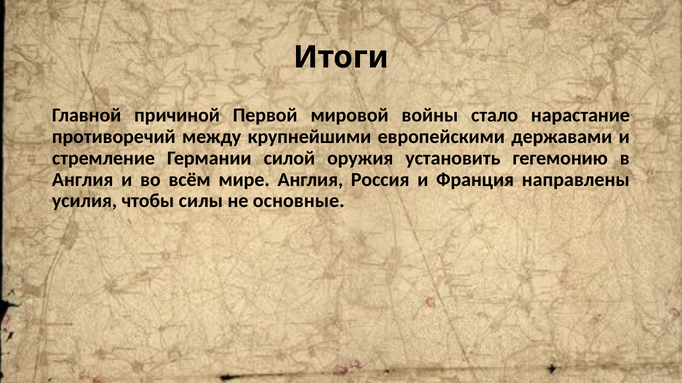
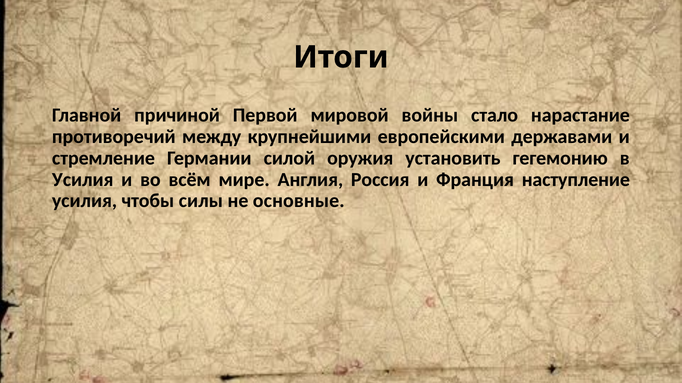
Англия at (83, 180): Англия -> Усилия
направлены: направлены -> наступление
